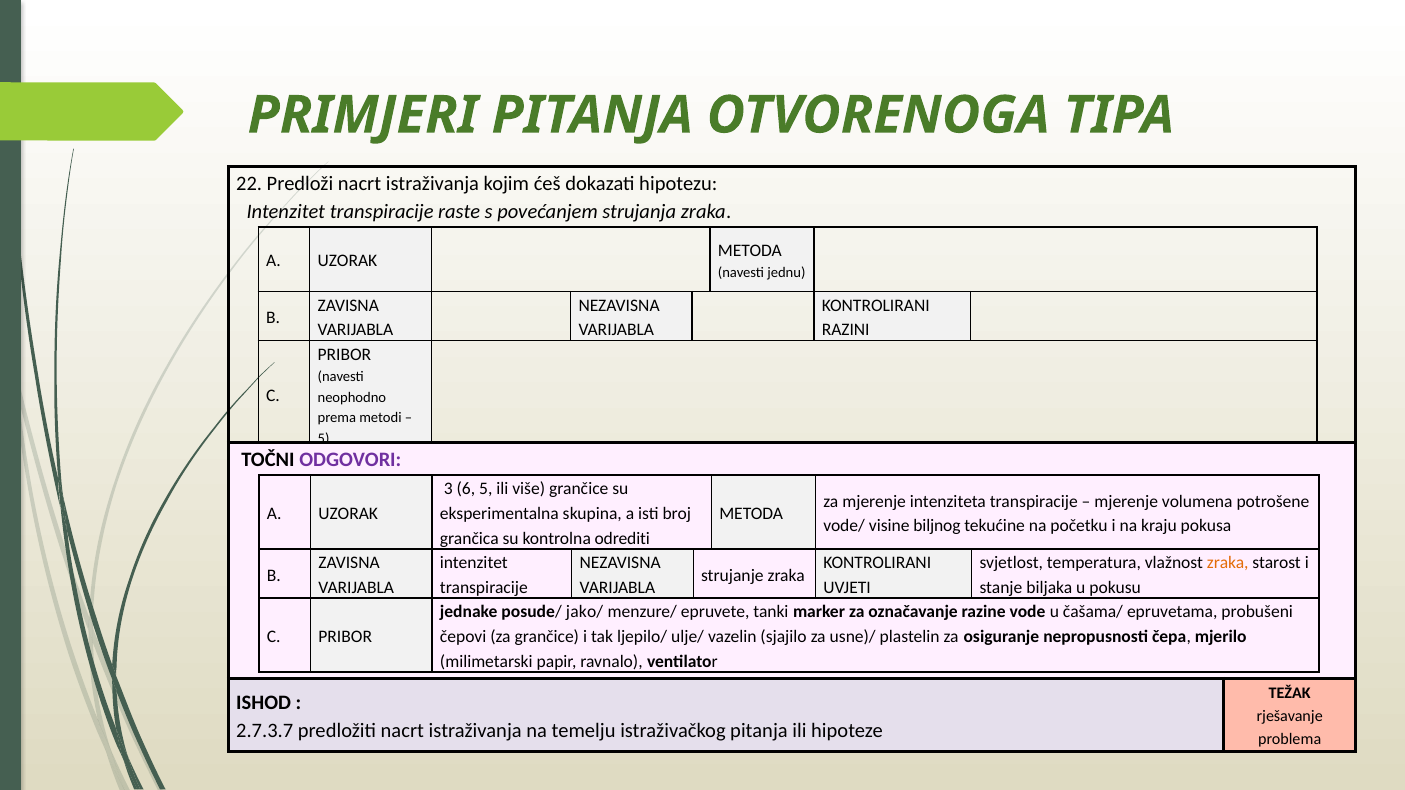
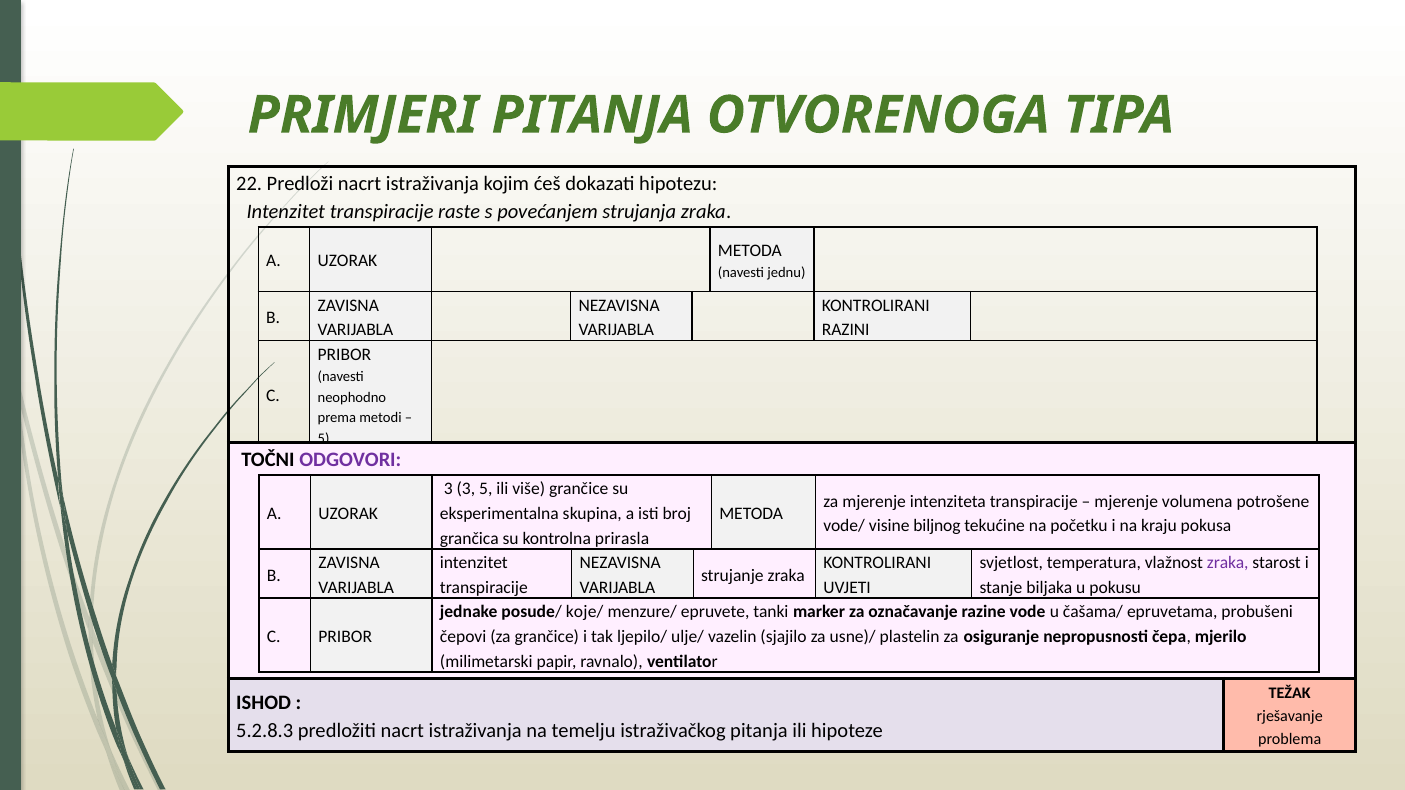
3 6: 6 -> 3
odrediti: odrediti -> prirasla
zraka at (1228, 563) colour: orange -> purple
jako/: jako/ -> koje/
2.7.3.7: 2.7.3.7 -> 5.2.8.3
